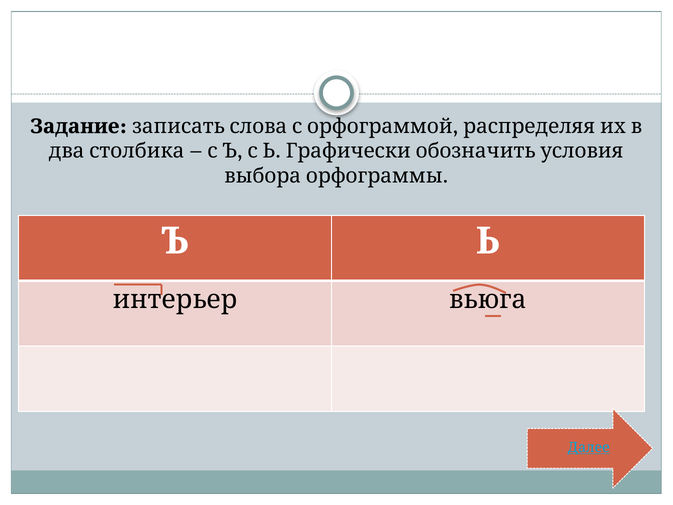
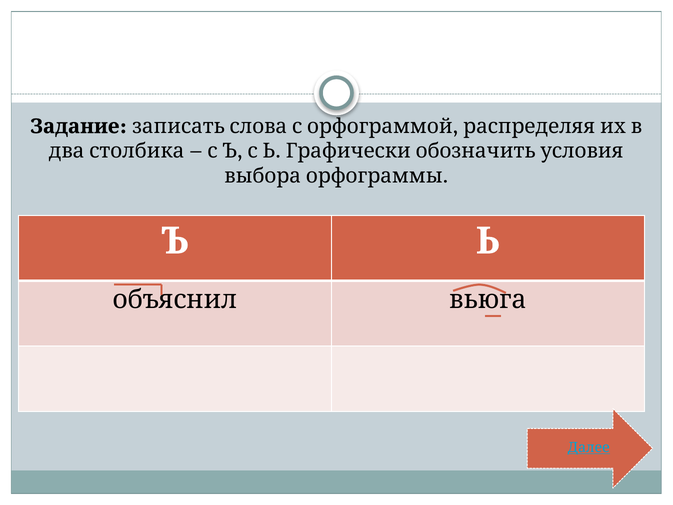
интерьер: интерьер -> объяснил
